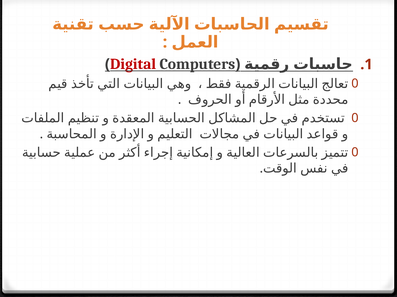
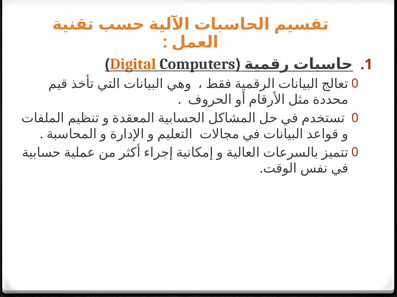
Digital colour: red -> orange
